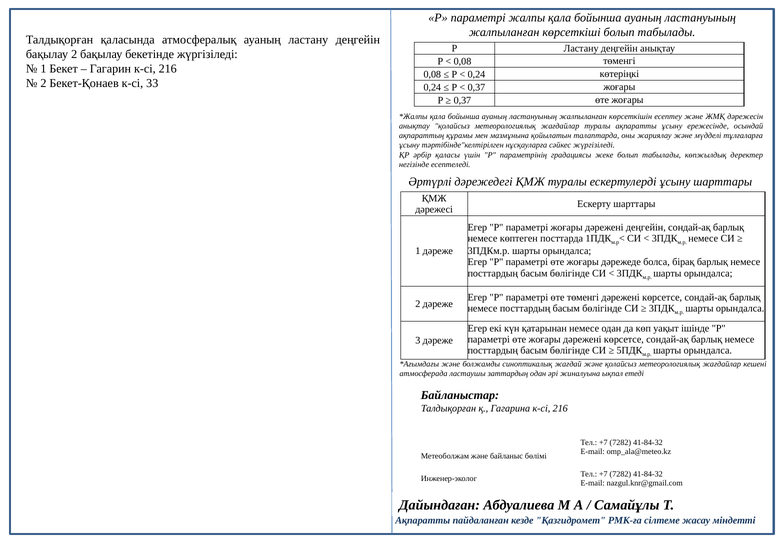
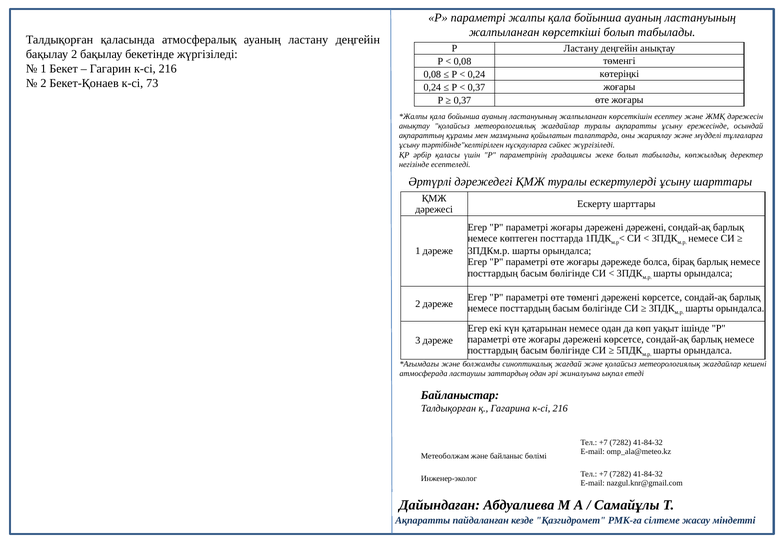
33: 33 -> 73
дәрежені деңгейін: деңгейін -> дәрежені
